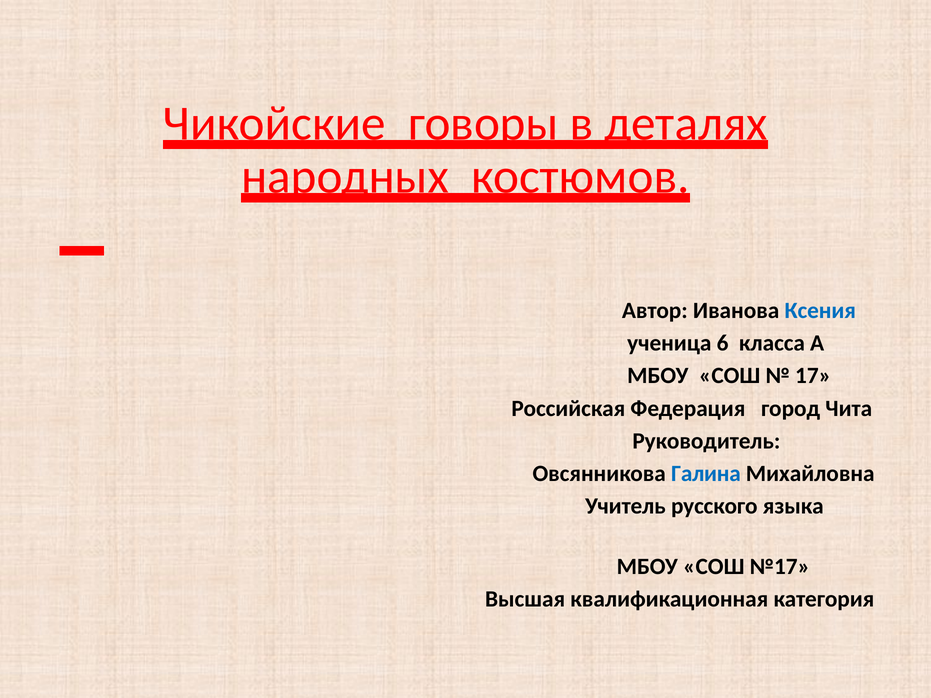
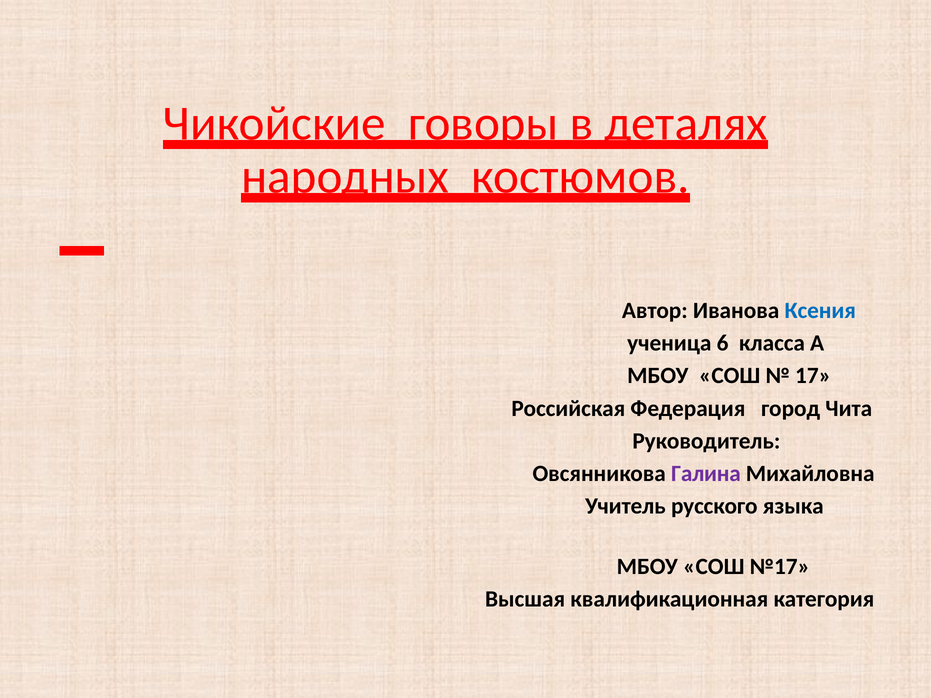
Галина colour: blue -> purple
